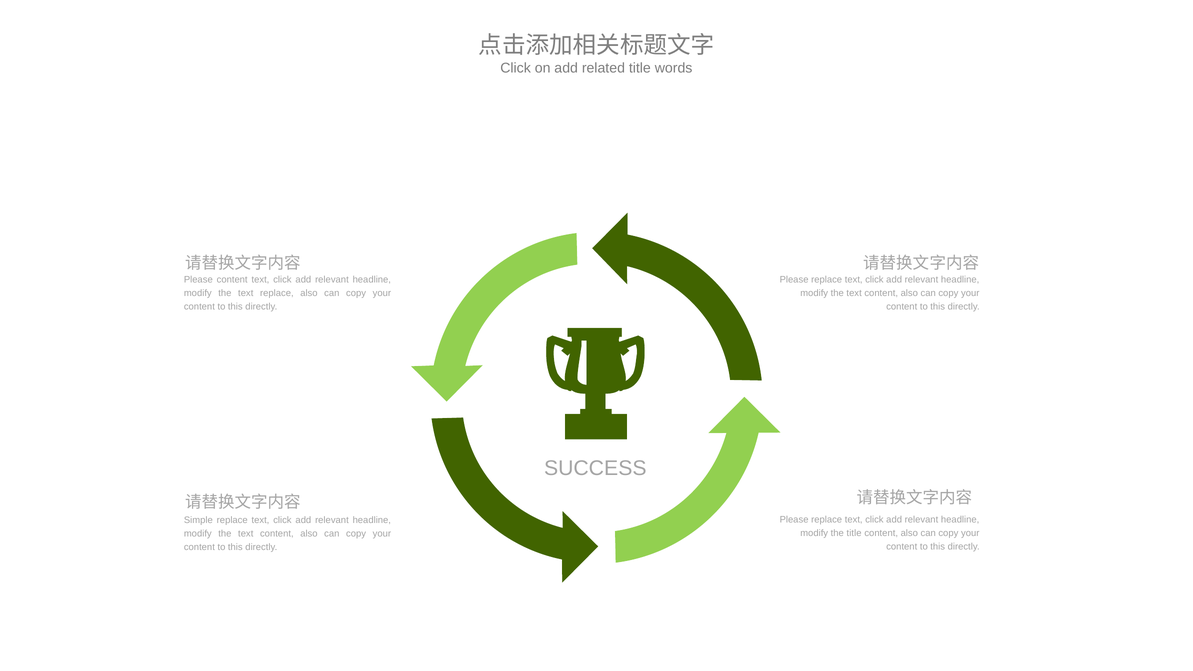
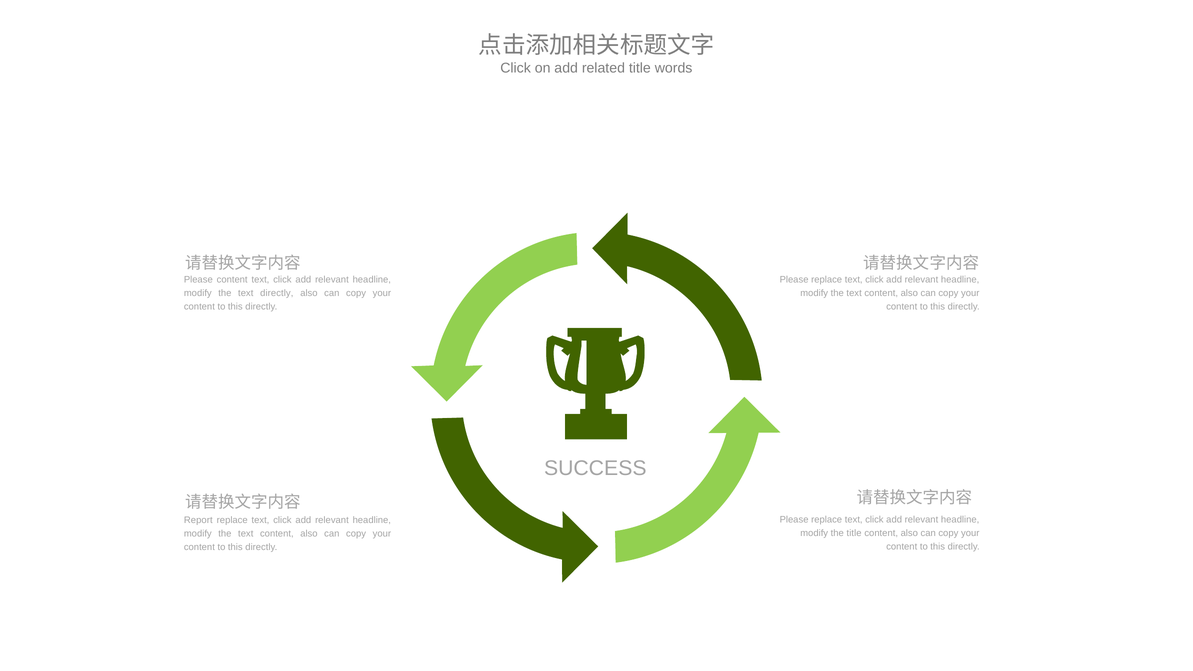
text replace: replace -> directly
Simple: Simple -> Report
